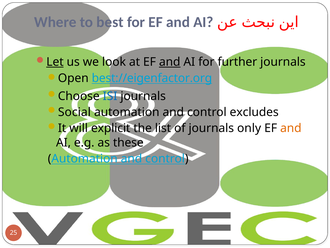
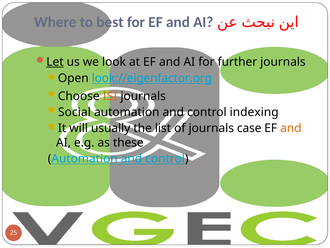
and at (170, 62) underline: present -> none
best://eigenfactor.org: best://eigenfactor.org -> look://eigenfactor.org
ISI colour: blue -> orange
excludes: excludes -> indexing
explicit: explicit -> usually
only: only -> case
